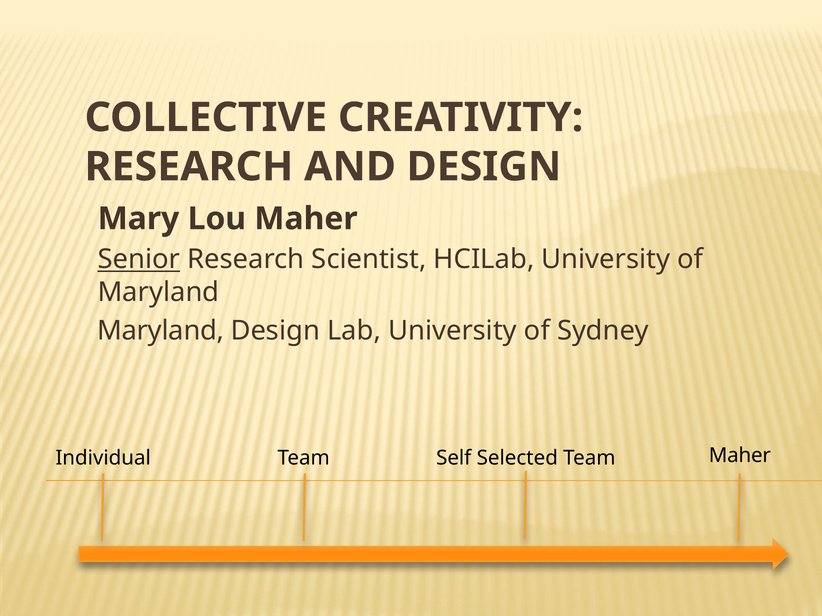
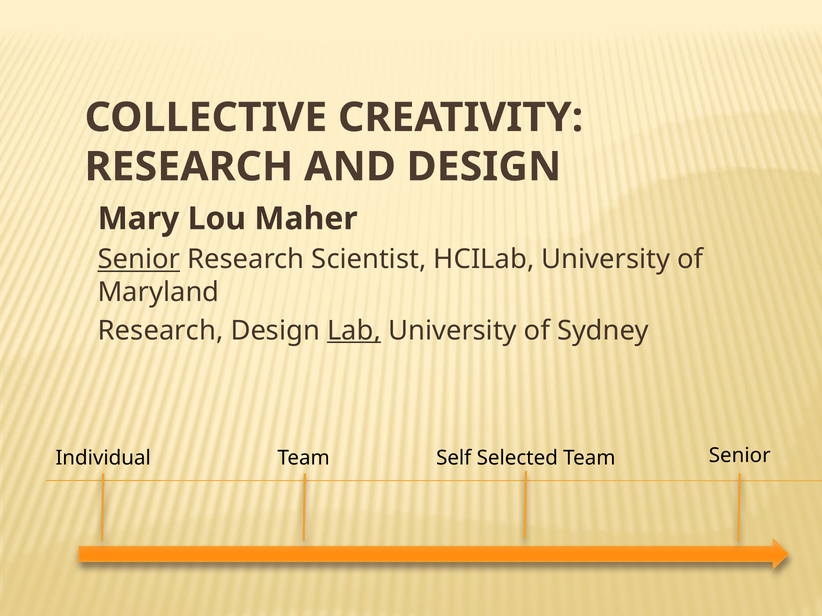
Maryland at (161, 331): Maryland -> Research
Lab underline: none -> present
Team Maher: Maher -> Senior
